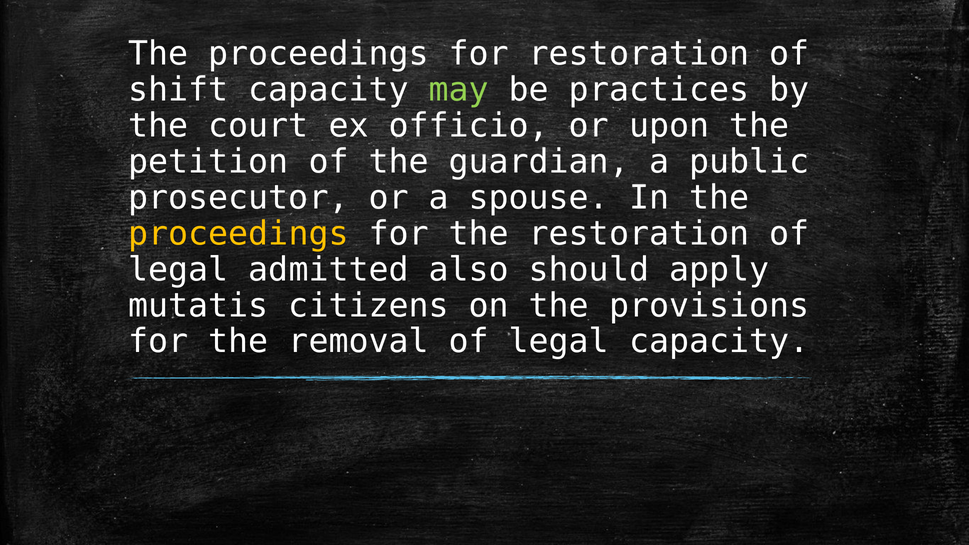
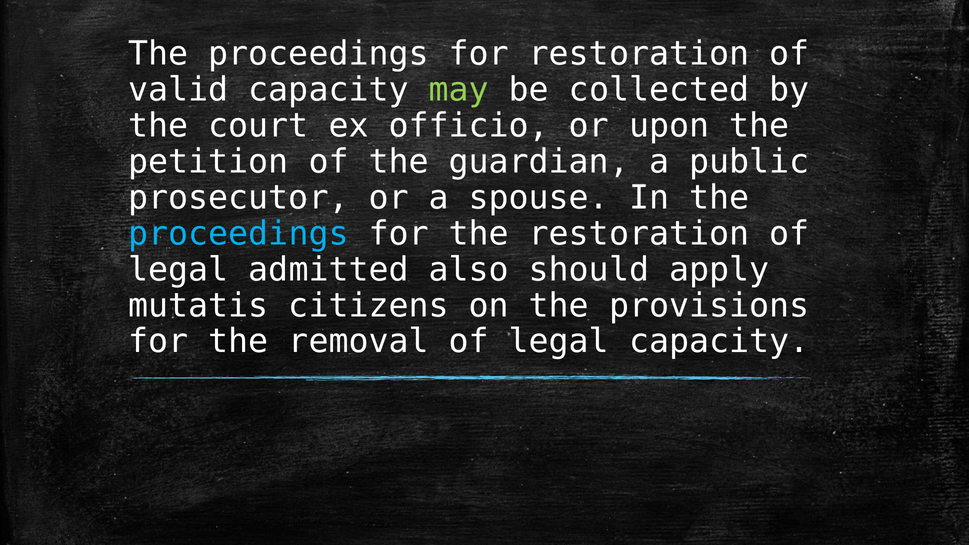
shift: shift -> valid
practices: practices -> collected
proceedings at (238, 234) colour: yellow -> light blue
